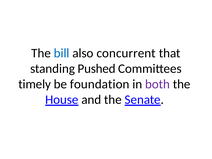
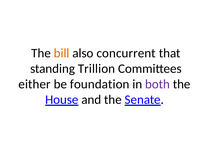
bill colour: blue -> orange
Pushed: Pushed -> Trillion
timely: timely -> either
